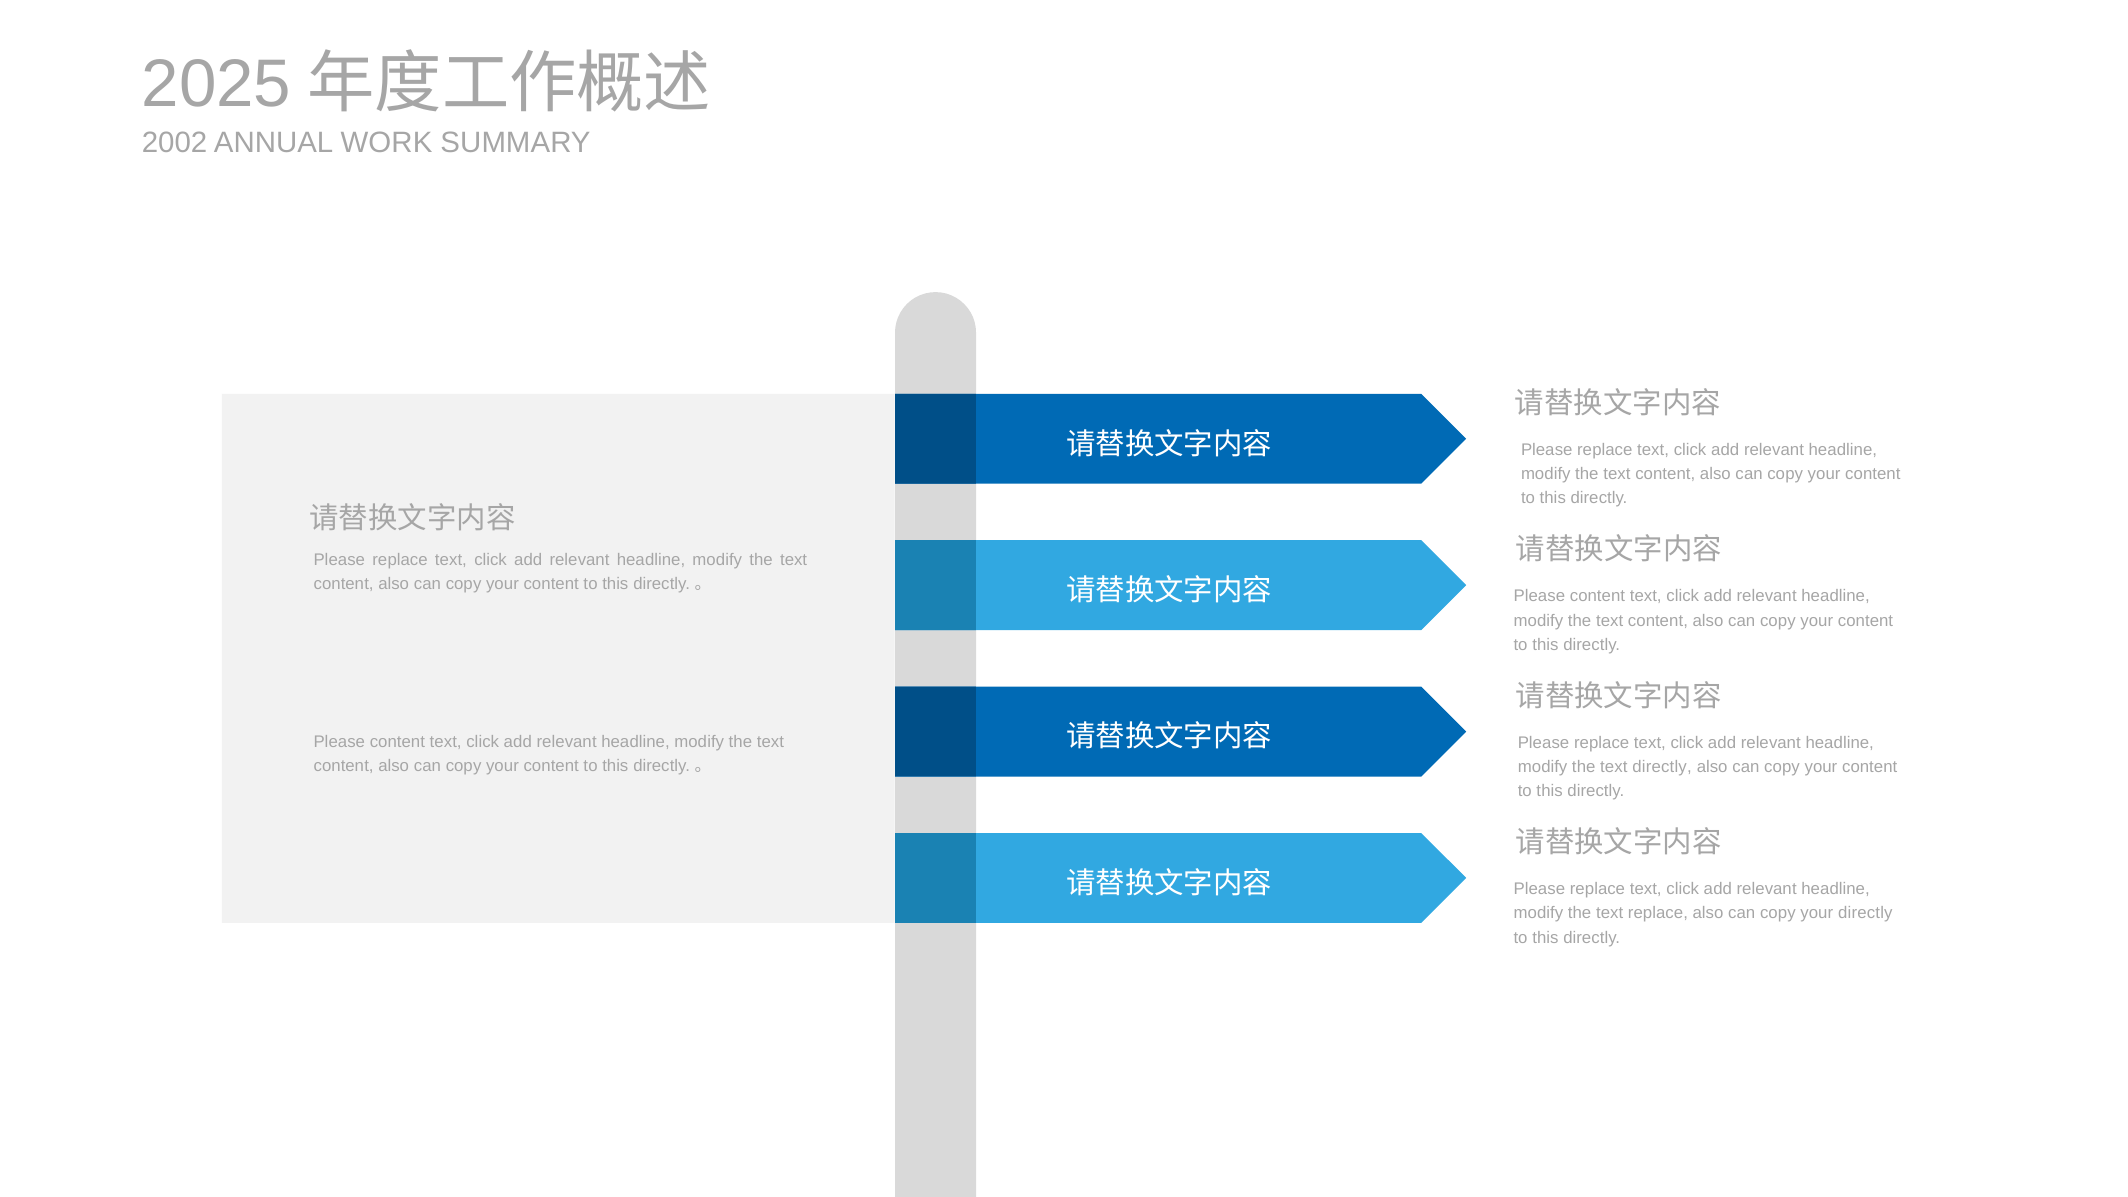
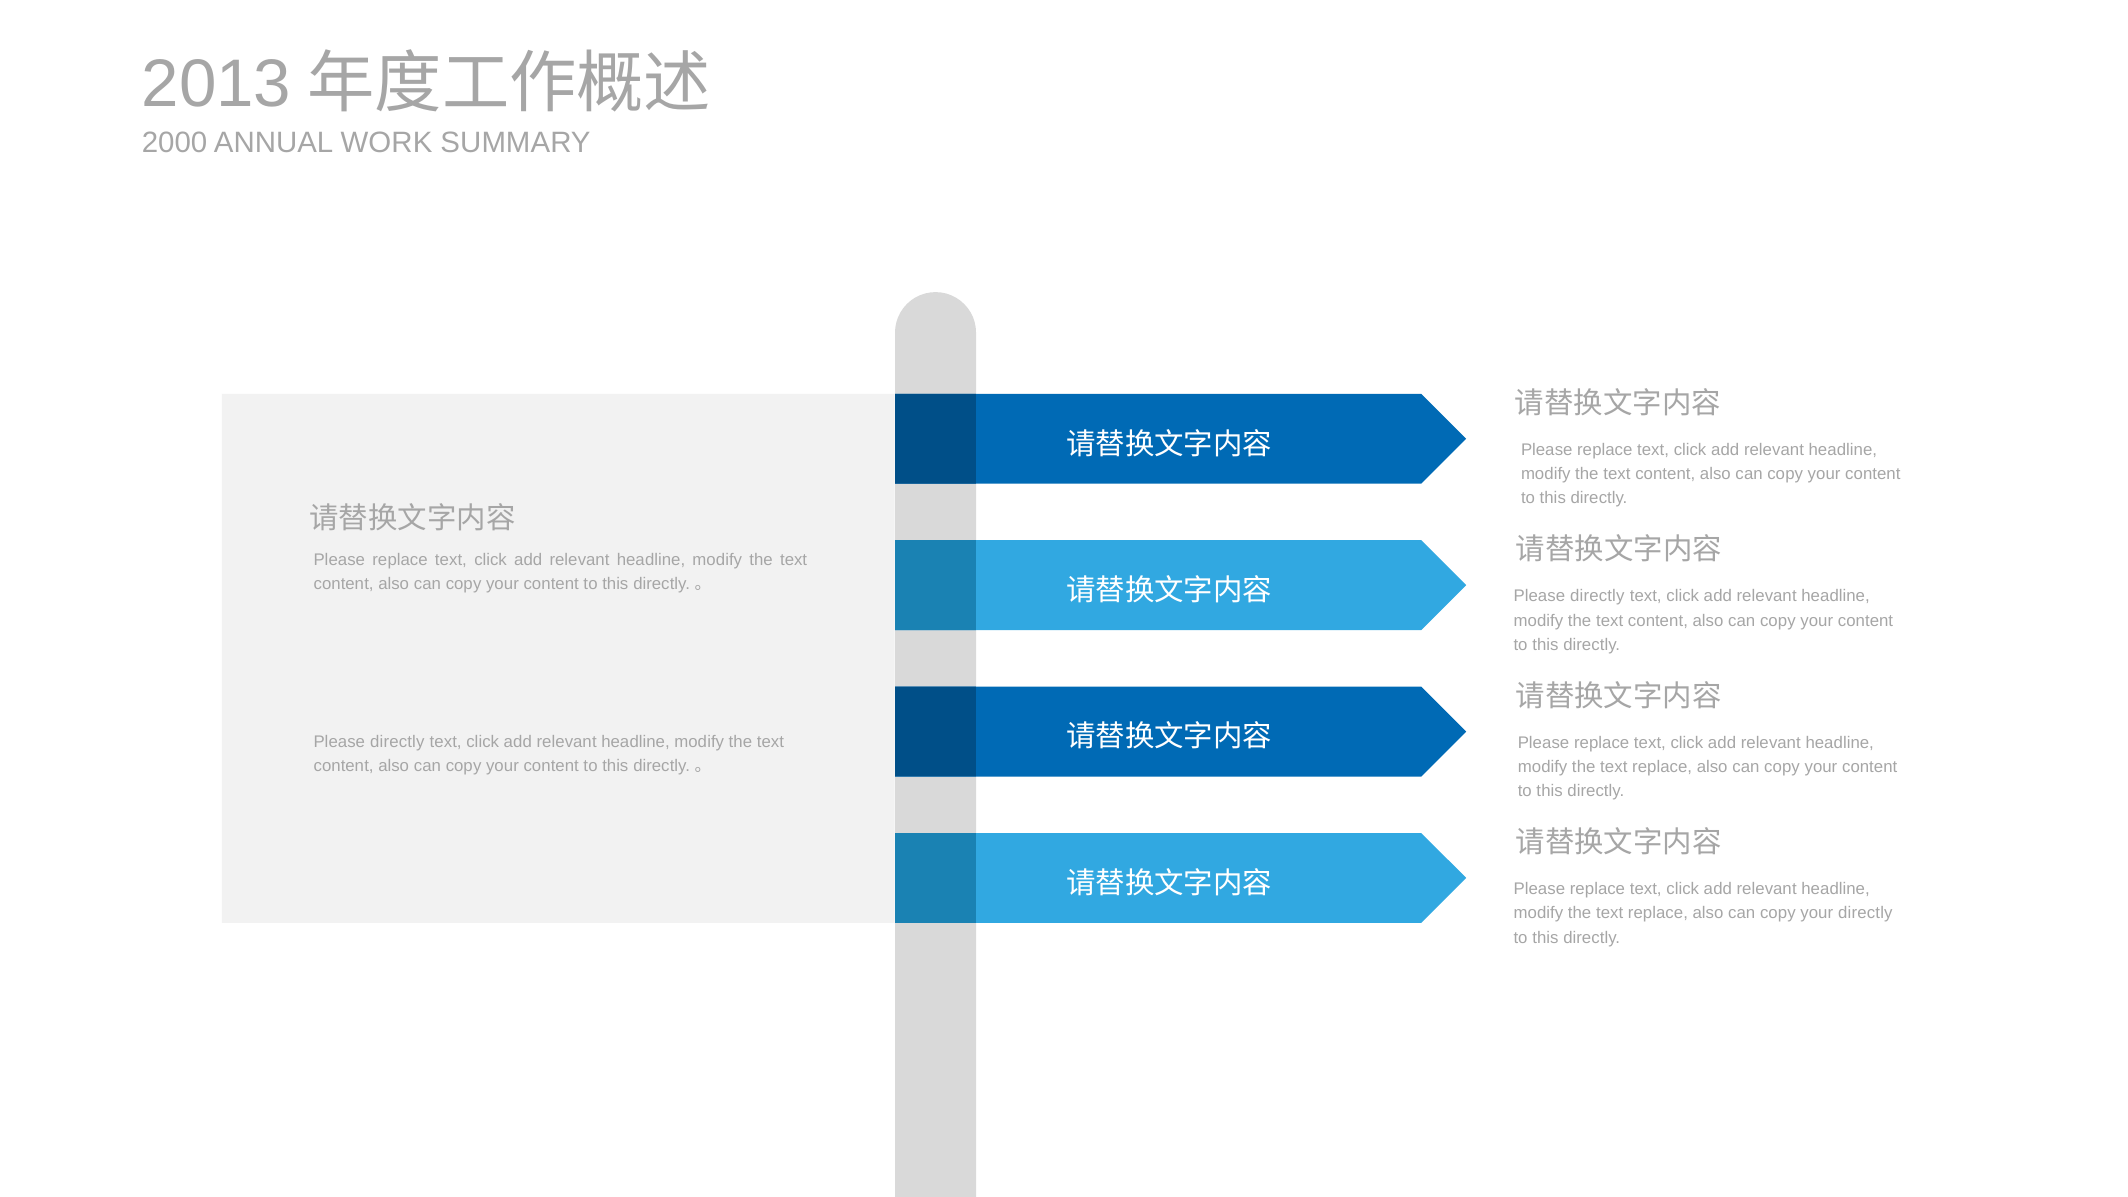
2025: 2025 -> 2013
2002: 2002 -> 2000
content at (1597, 596): content -> directly
content at (397, 742): content -> directly
directly at (1662, 767): directly -> replace
